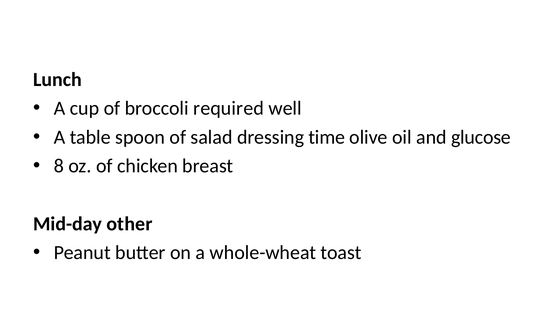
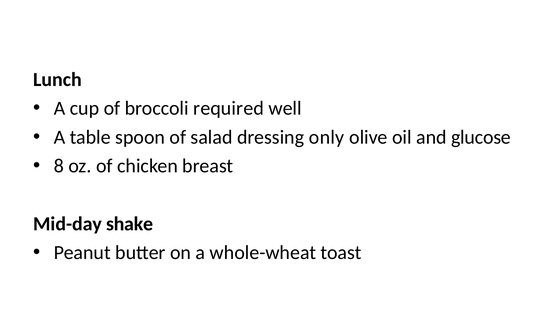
time: time -> only
other: other -> shake
